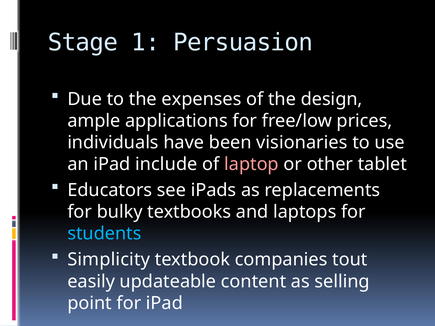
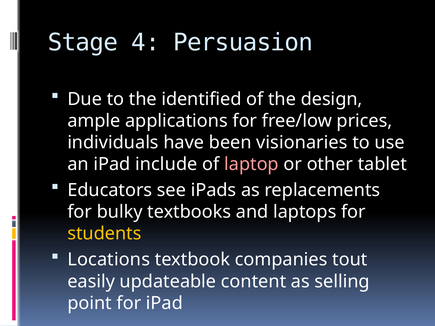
1: 1 -> 4
expenses: expenses -> identified
students colour: light blue -> yellow
Simplicity: Simplicity -> Locations
